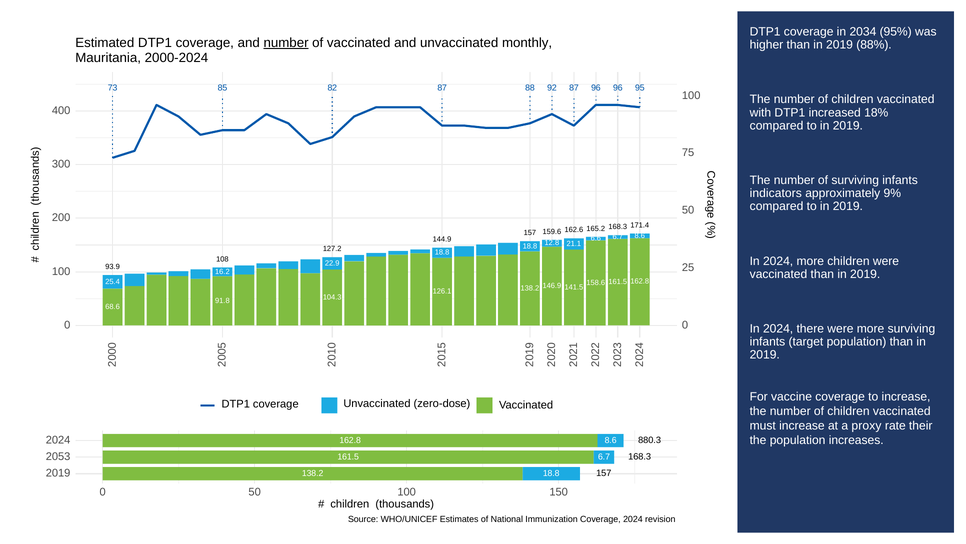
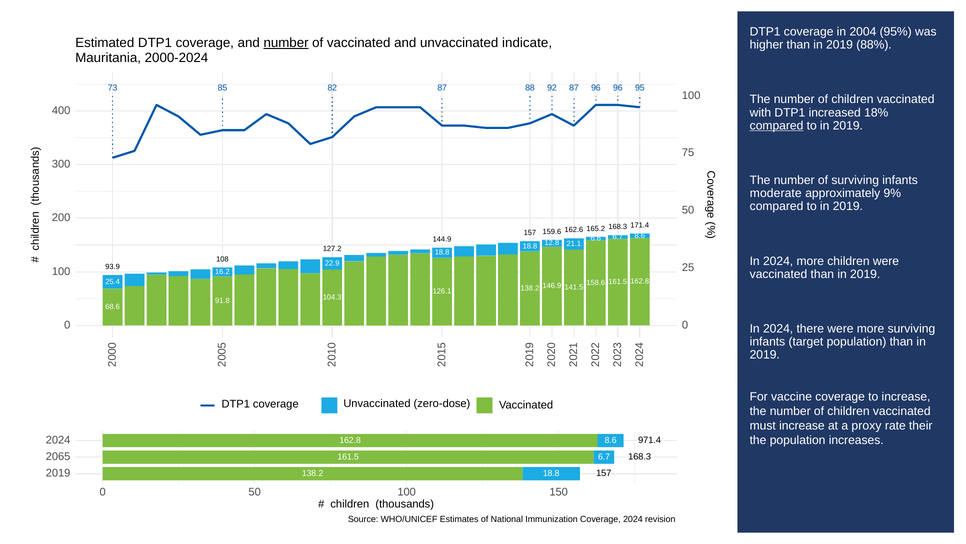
2034: 2034 -> 2004
monthly: monthly -> indicate
compared at (777, 125) underline: none -> present
indicators: indicators -> moderate
880.3: 880.3 -> 971.4
2053: 2053 -> 2065
